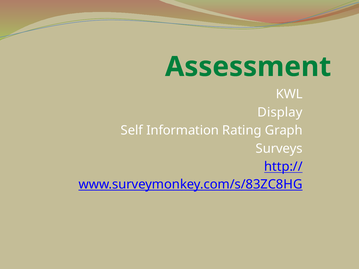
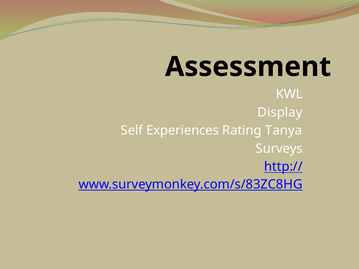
Assessment colour: green -> black
Information: Information -> Experiences
Graph: Graph -> Tanya
